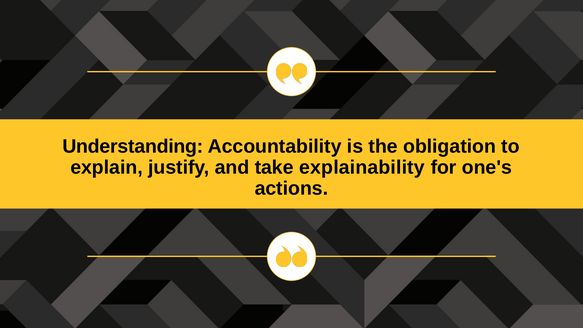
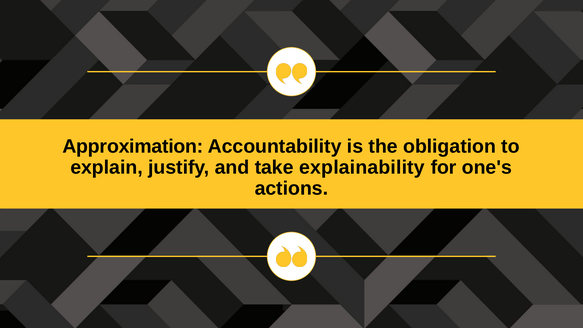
Understanding: Understanding -> Approximation
